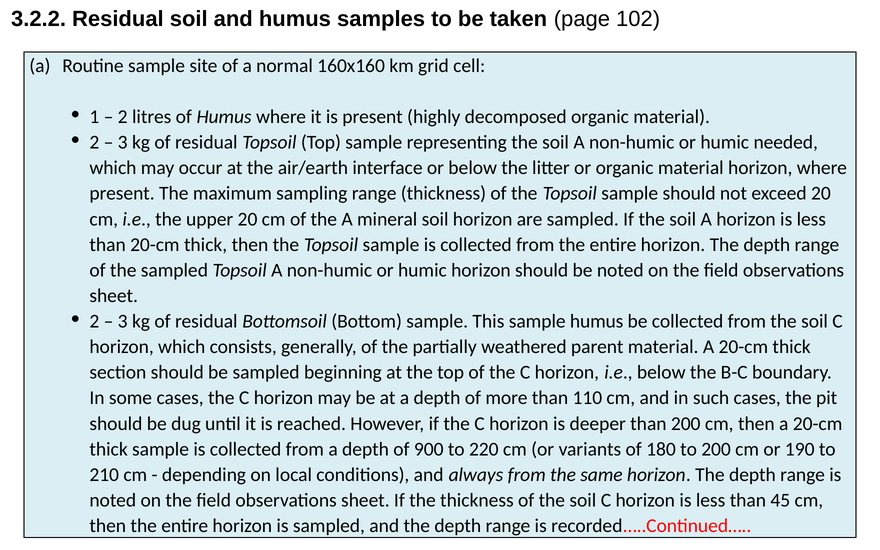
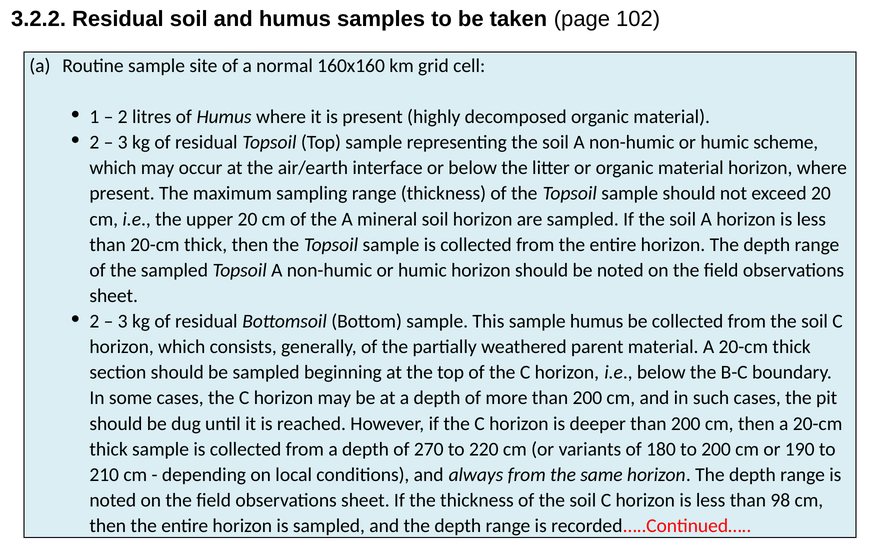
needed: needed -> scheme
more than 110: 110 -> 200
900: 900 -> 270
45: 45 -> 98
